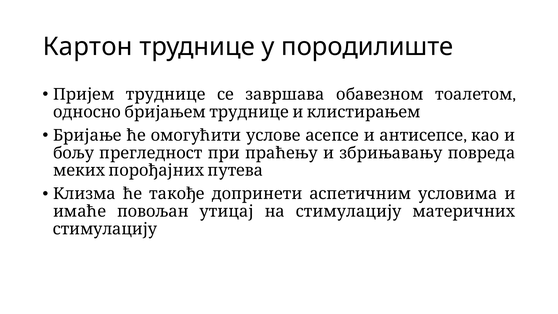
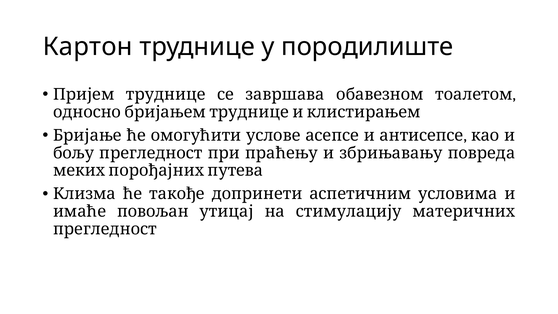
стимулацију at (105, 229): стимулацију -> прегледност
